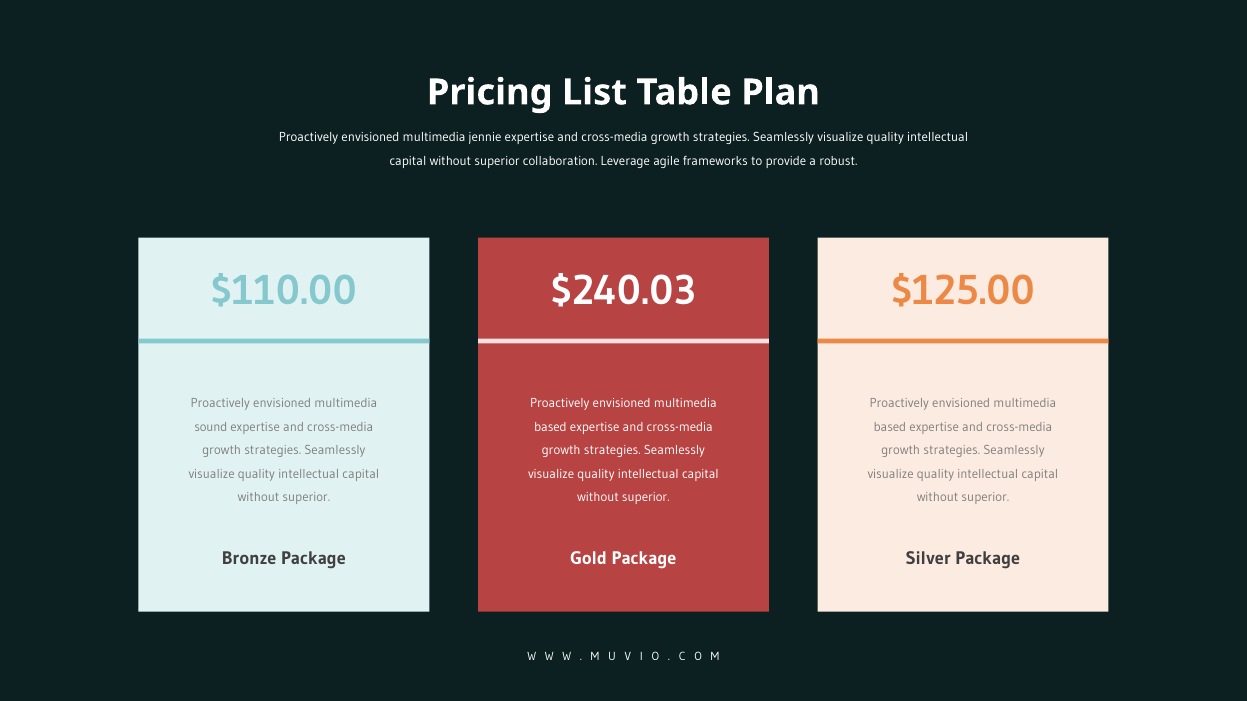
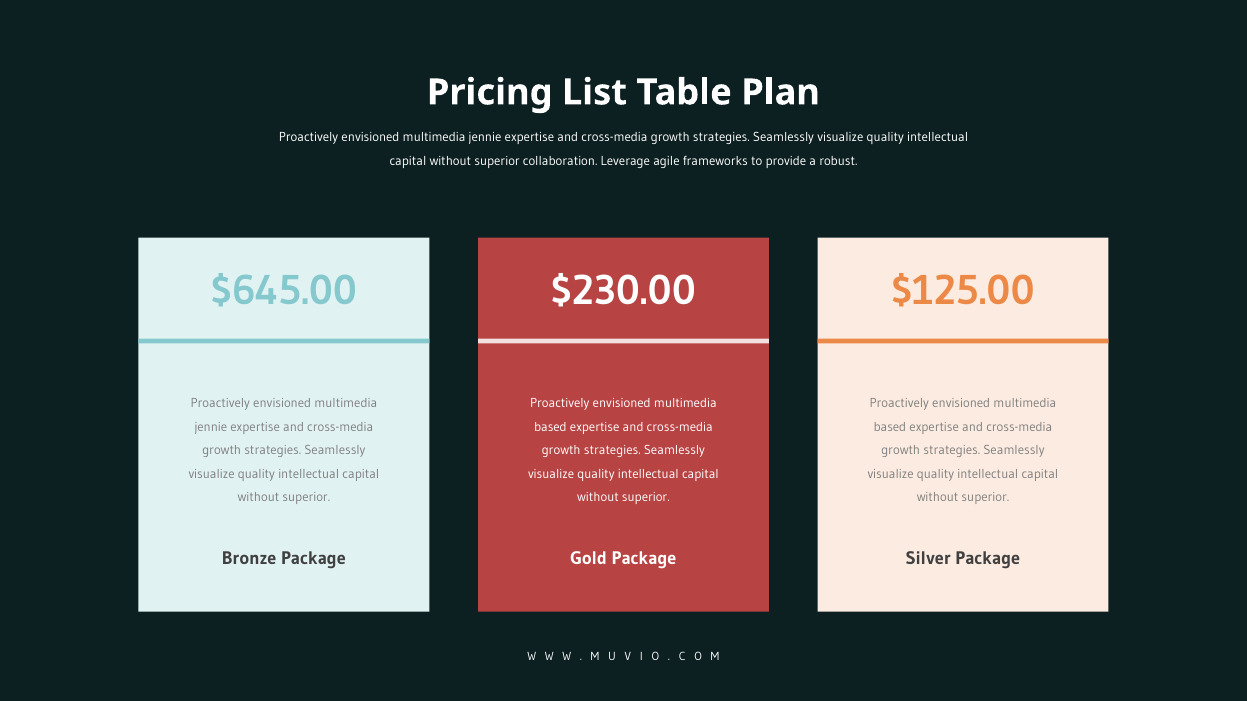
$110.00: $110.00 -> $645.00
$240.03: $240.03 -> $230.00
sound at (211, 427): sound -> jennie
